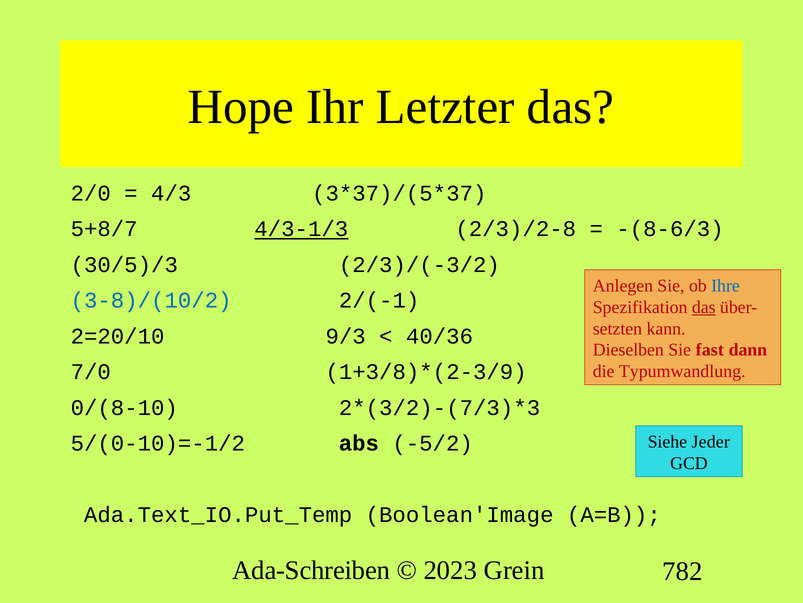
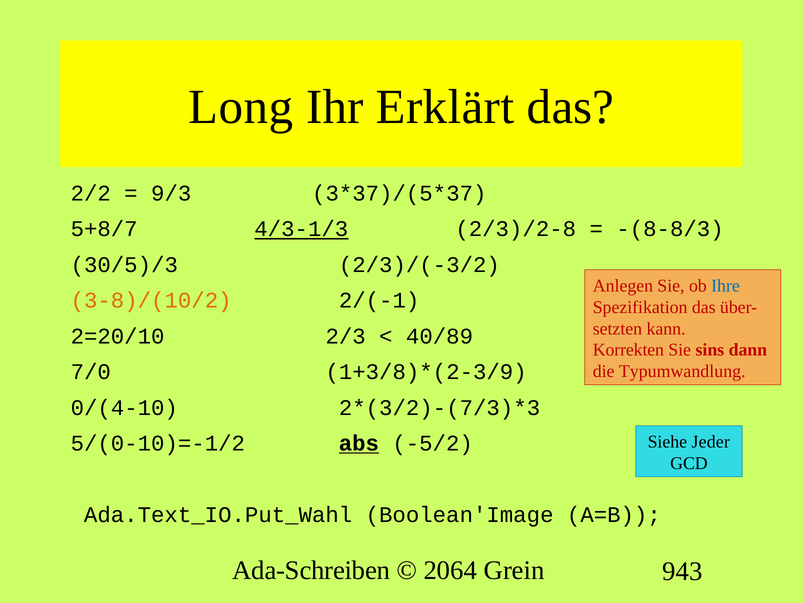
Hope: Hope -> Long
Letzter: Letzter -> Erklärt
2/0: 2/0 -> 2/2
4/3: 4/3 -> 9/3
-(8-6/3: -(8-6/3 -> -(8-8/3
3-8)/(10/2 colour: blue -> orange
das at (704, 307) underline: present -> none
9/3: 9/3 -> 2/3
40/36: 40/36 -> 40/89
Dieselben: Dieselben -> Korrekten
fast: fast -> sins
0/(8-10: 0/(8-10 -> 0/(4-10
abs underline: none -> present
Ada.Text_IO.Put_Temp: Ada.Text_IO.Put_Temp -> Ada.Text_IO.Put_Wahl
2023: 2023 -> 2064
782: 782 -> 943
